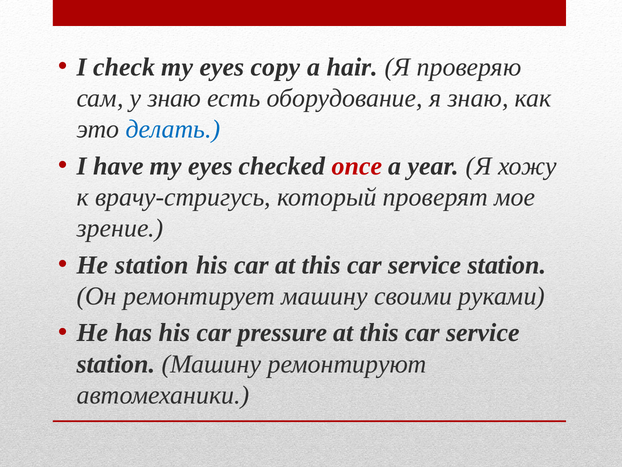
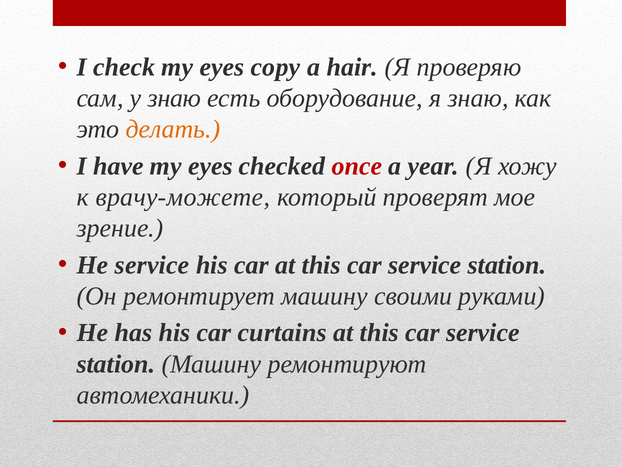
делать colour: blue -> orange
врачу-стригусь: врачу-стригусь -> врачу-можете
He station: station -> service
pressure: pressure -> curtains
